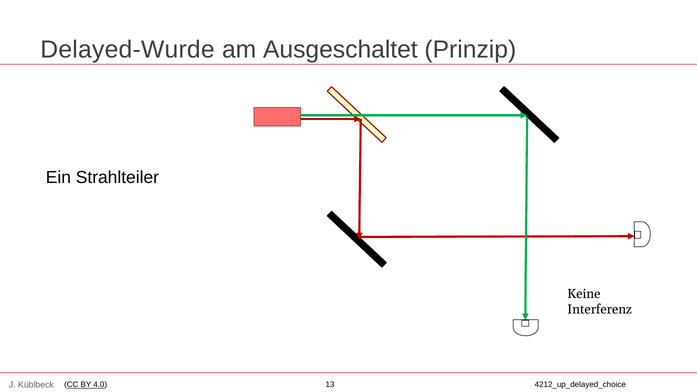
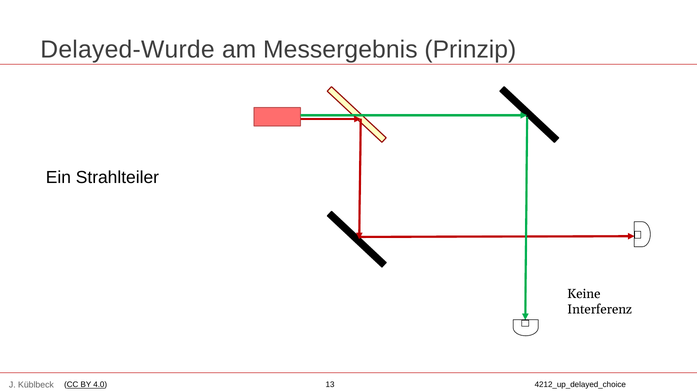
Ausgeschaltet: Ausgeschaltet -> Messergebnis
